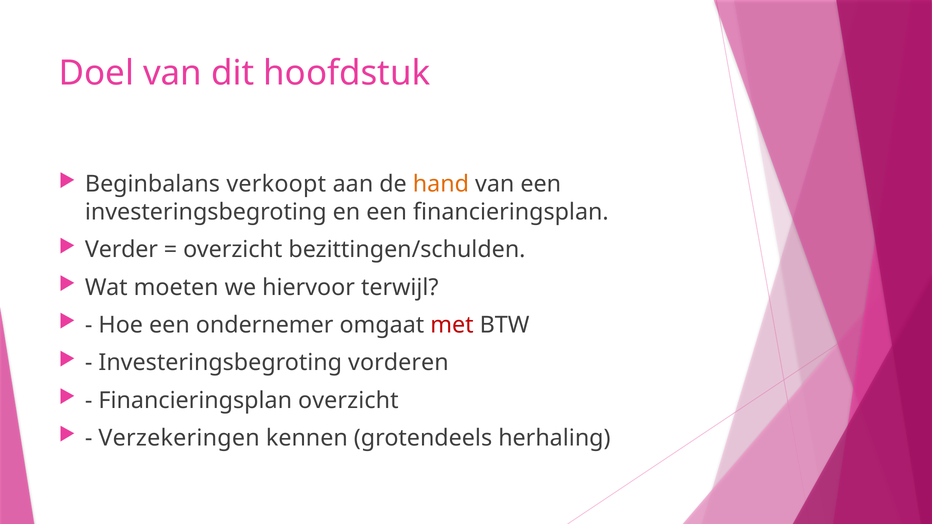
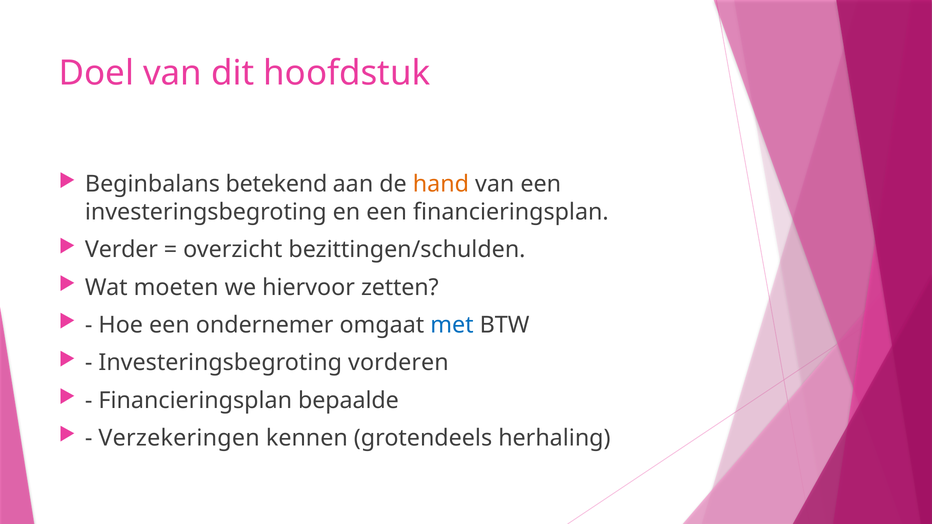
verkoopt: verkoopt -> betekend
terwijl: terwijl -> zetten
met colour: red -> blue
Financieringsplan overzicht: overzicht -> bepaalde
